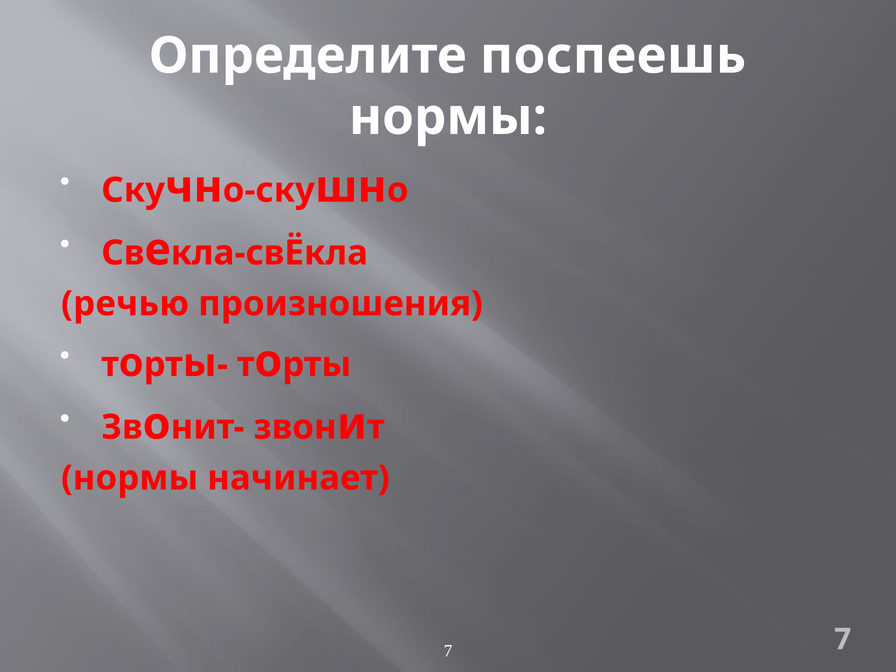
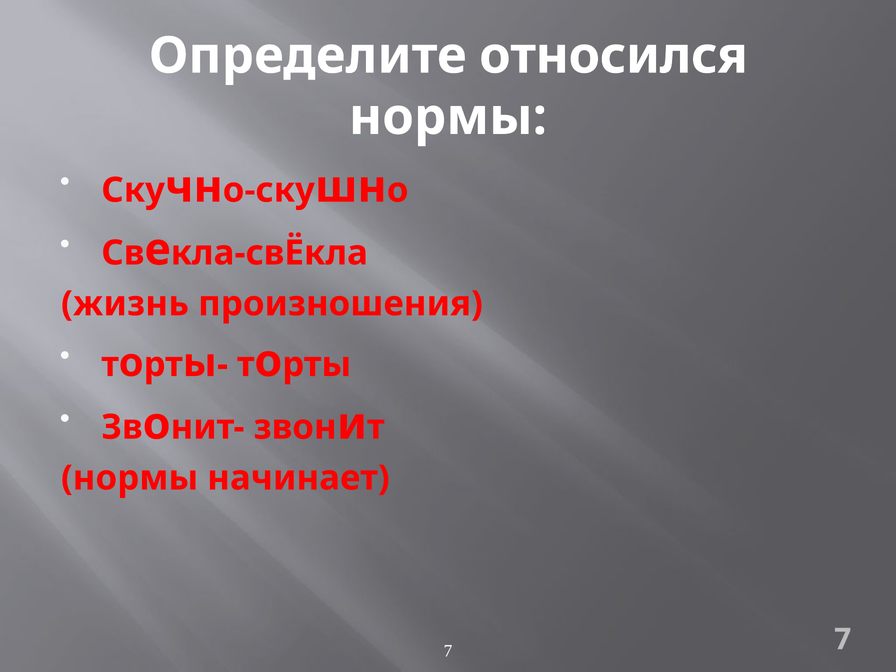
поспеешь: поспеешь -> относился
речью: речью -> жизнь
